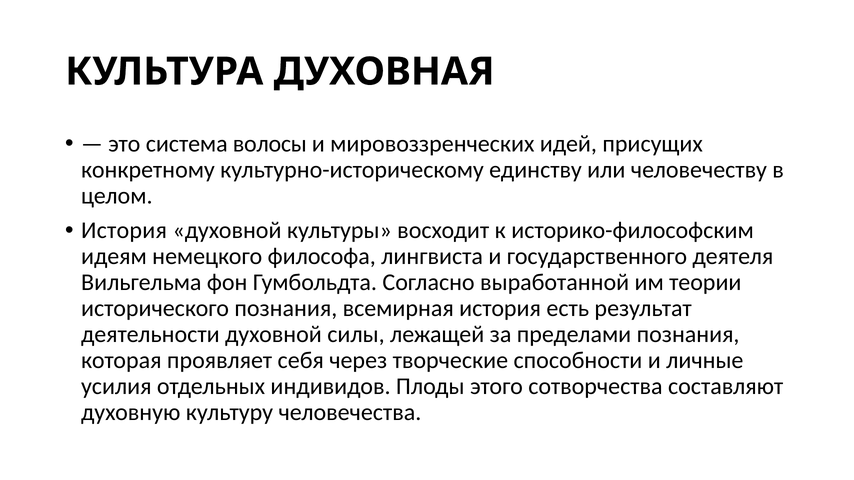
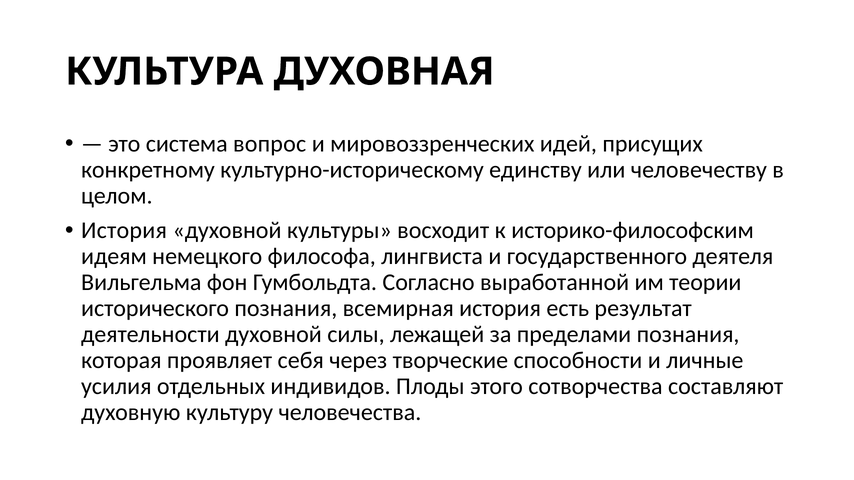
волосы: волосы -> вопрос
